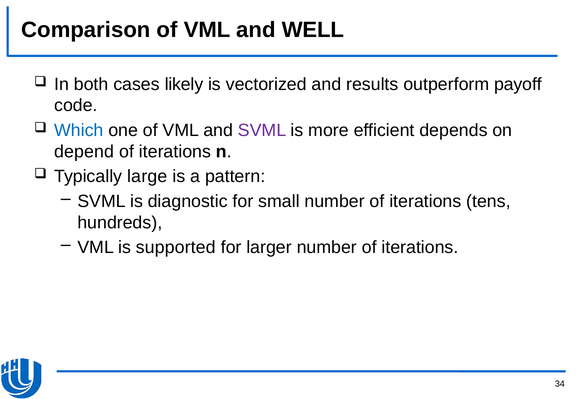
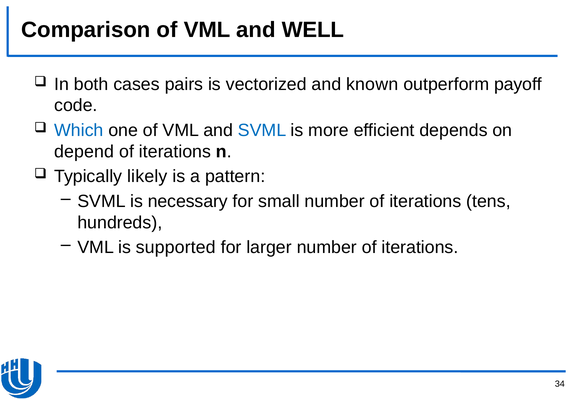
likely: likely -> pairs
results: results -> known
SVML at (262, 130) colour: purple -> blue
large: large -> likely
diagnostic: diagnostic -> necessary
